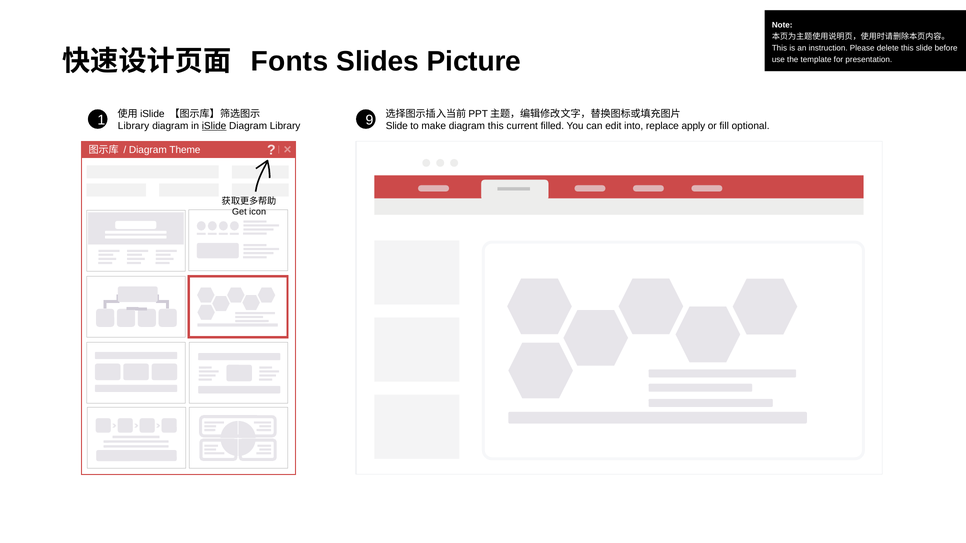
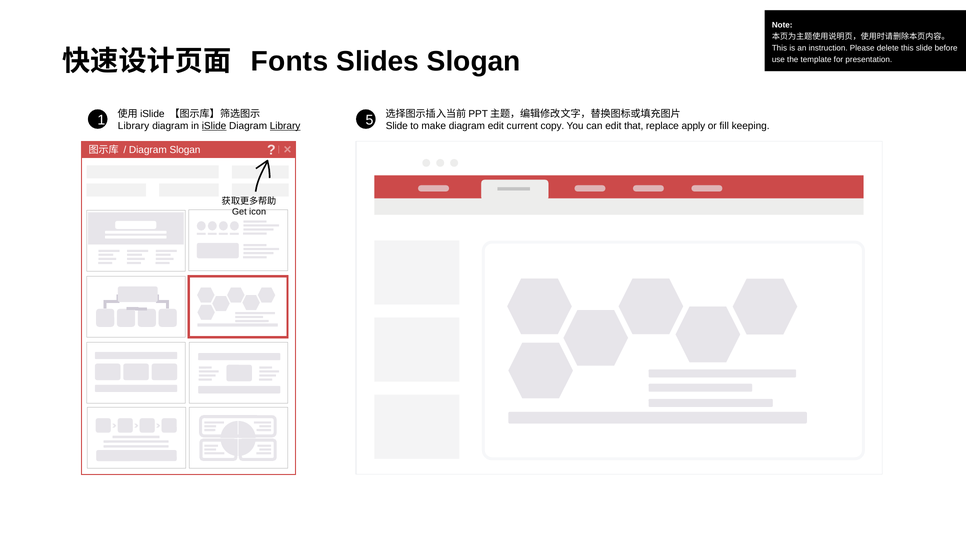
Slides Picture: Picture -> Slogan
9: 9 -> 5
Library at (285, 126) underline: none -> present
diagram this: this -> edit
filled: filled -> copy
into: into -> that
optional: optional -> keeping
Diagram Theme: Theme -> Slogan
